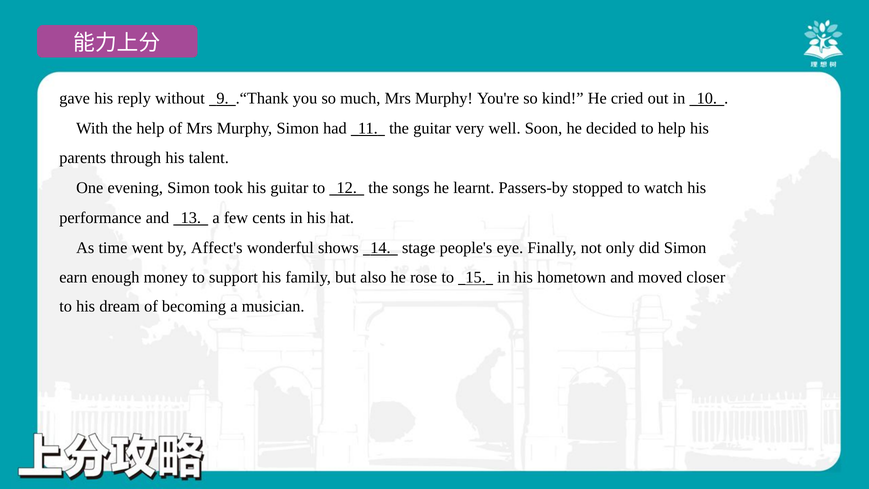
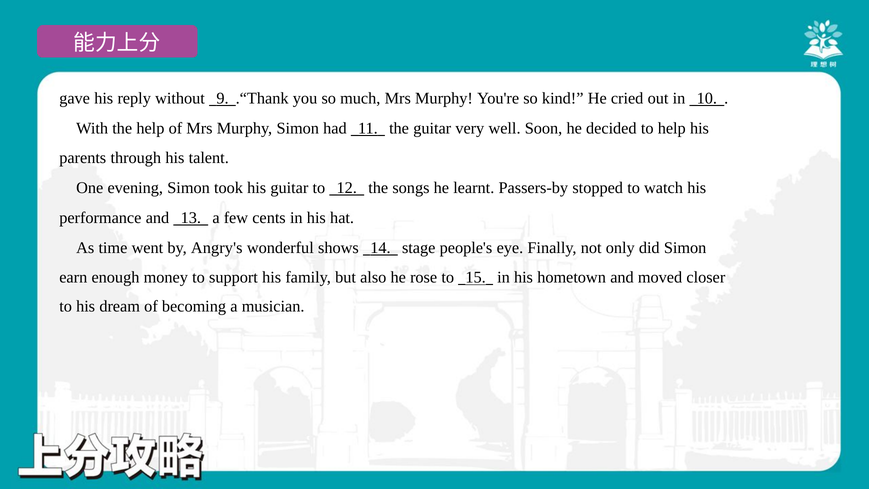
Affect's: Affect's -> Angry's
